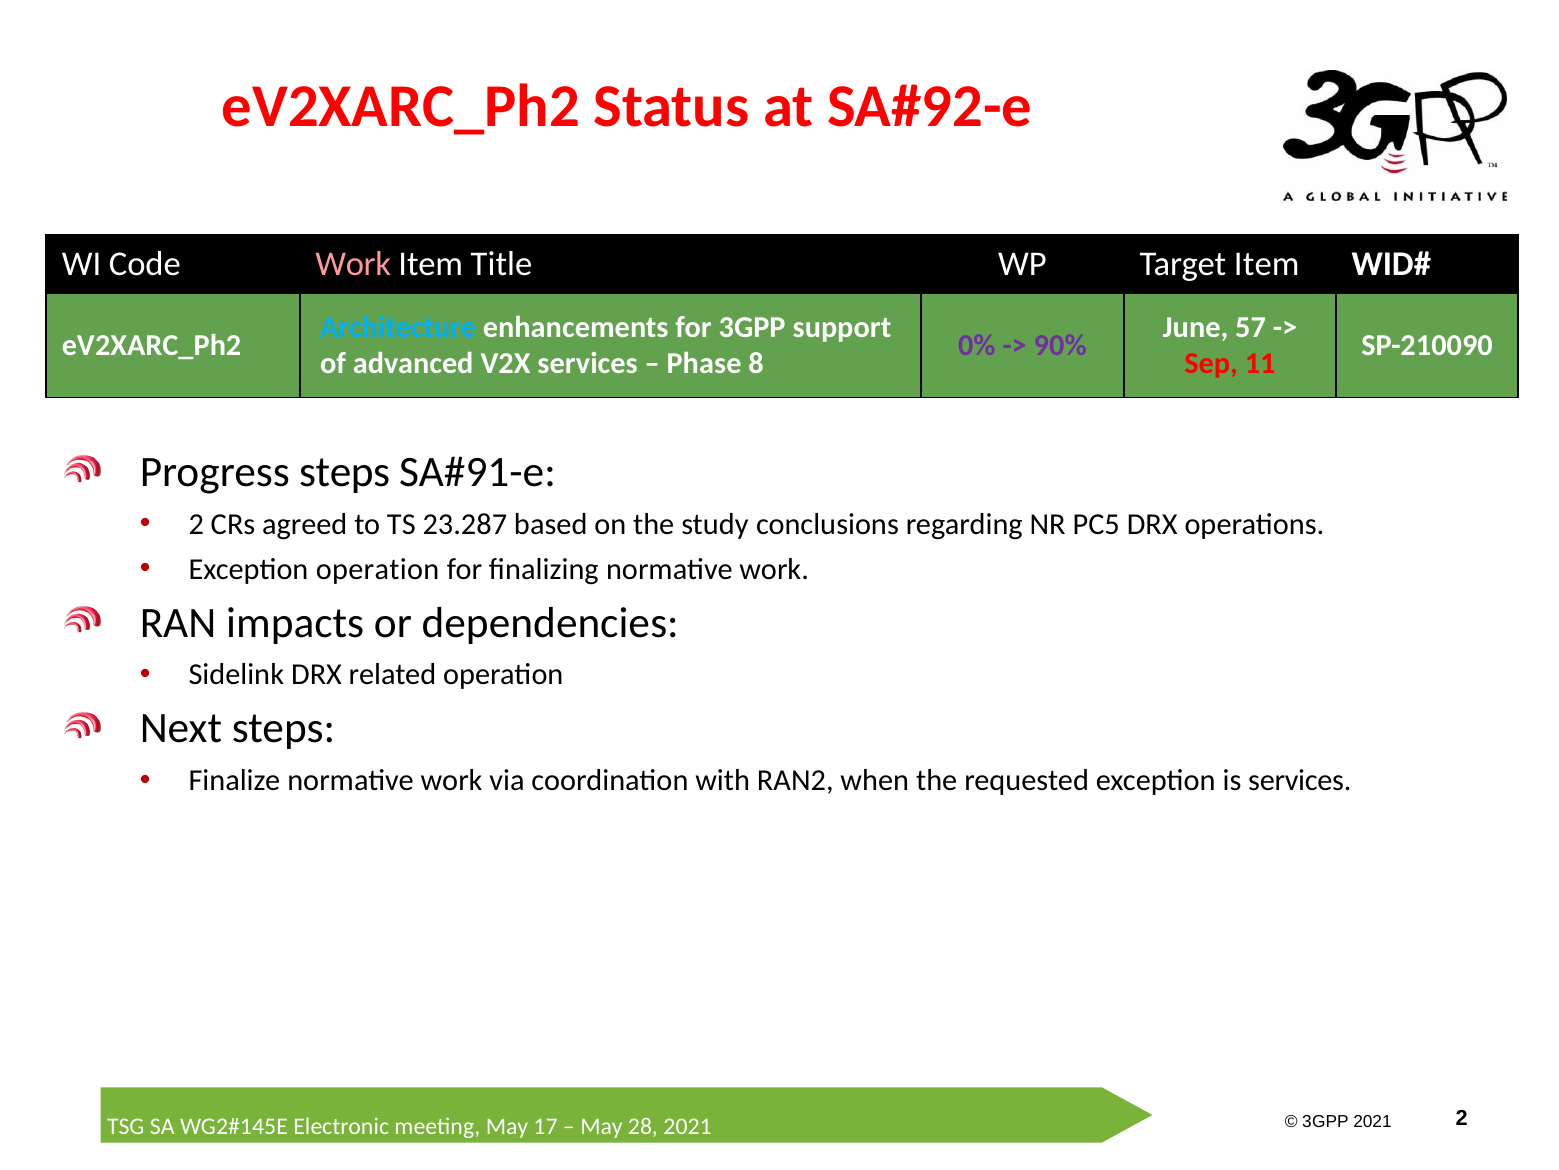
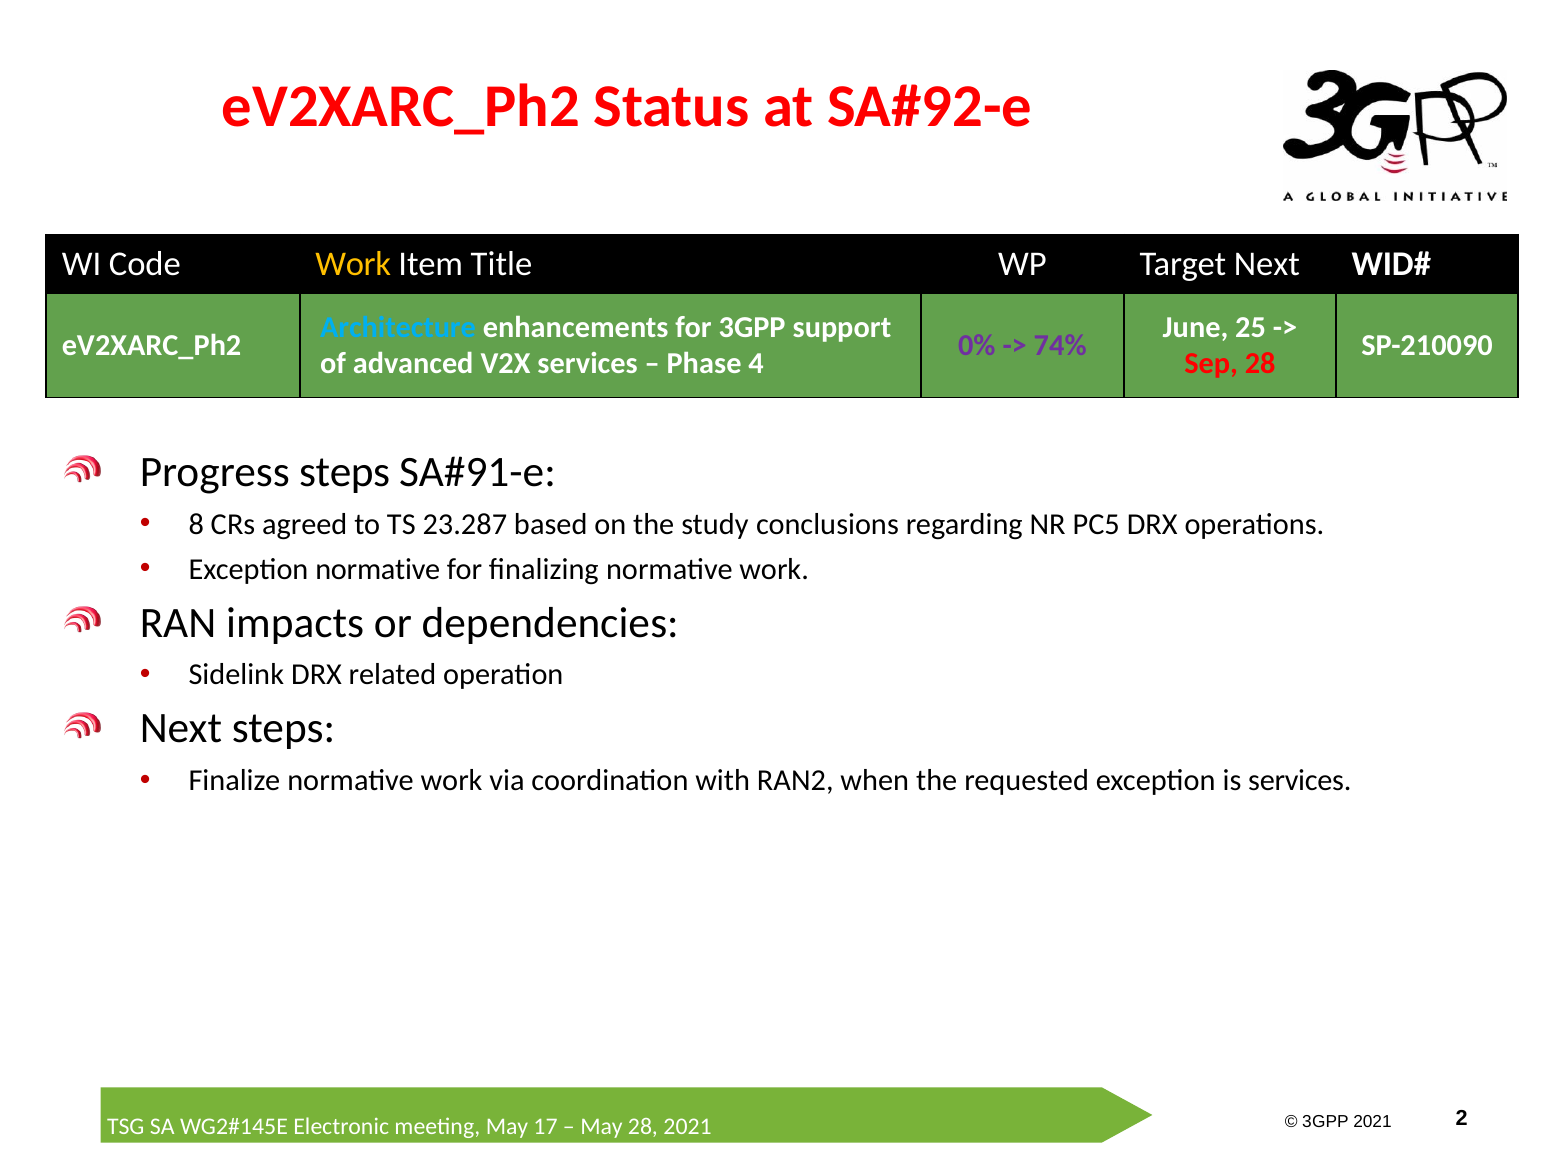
Work at (353, 264) colour: pink -> yellow
Target Item: Item -> Next
57: 57 -> 25
90%: 90% -> 74%
8: 8 -> 4
Sep 11: 11 -> 28
2 at (196, 524): 2 -> 8
Exception operation: operation -> normative
